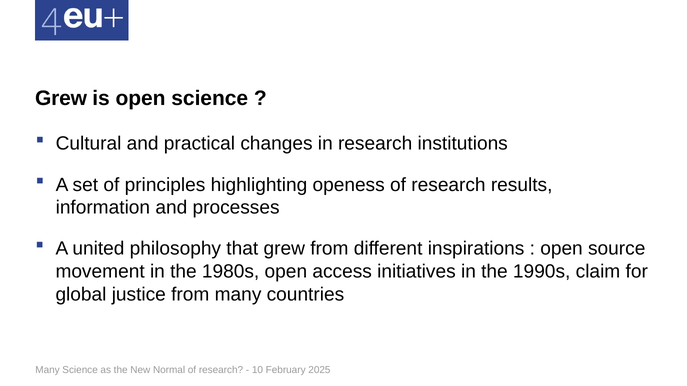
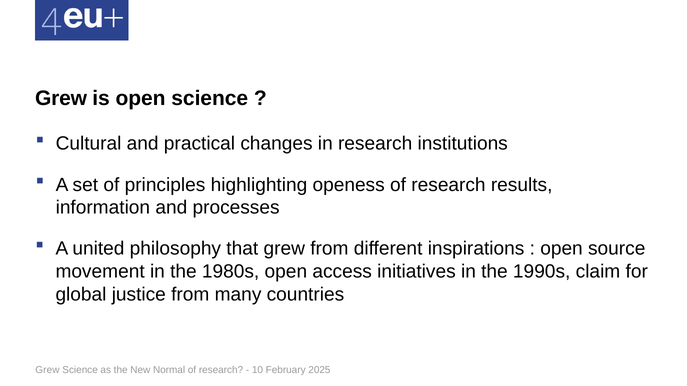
Many at (48, 370): Many -> Grew
